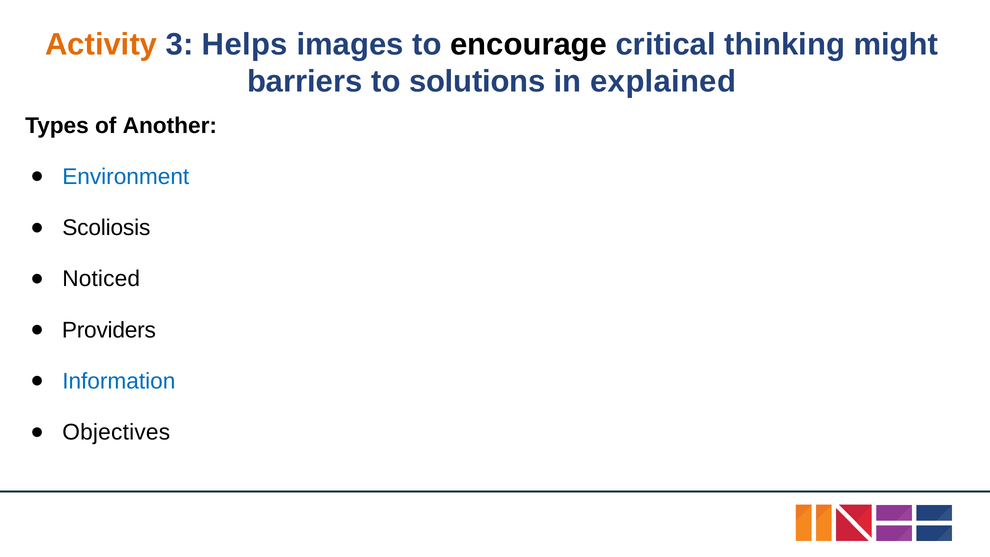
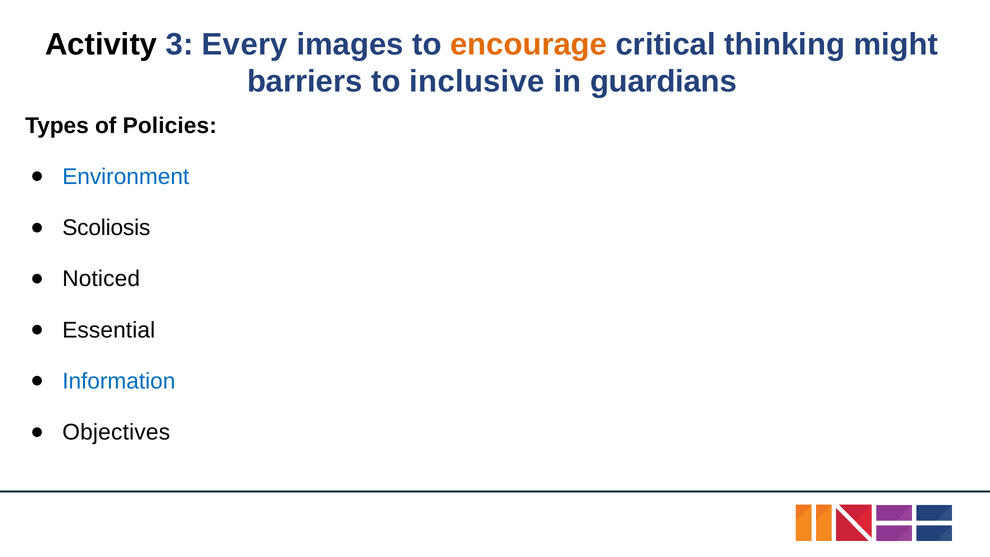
Activity colour: orange -> black
Helps: Helps -> Every
encourage colour: black -> orange
solutions: solutions -> inclusive
explained: explained -> guardians
Another: Another -> Policies
Providers: Providers -> Essential
